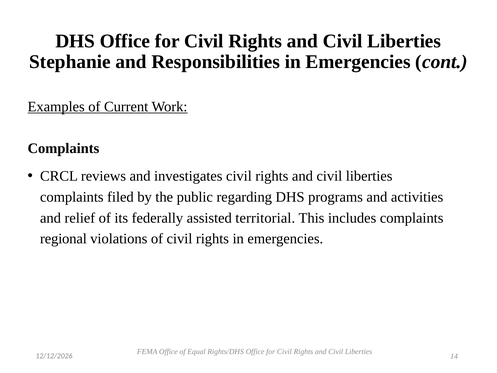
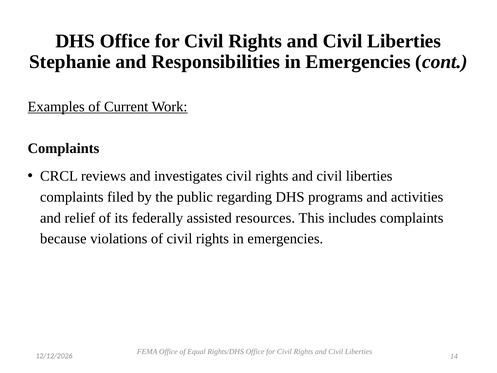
territorial: territorial -> resources
regional: regional -> because
